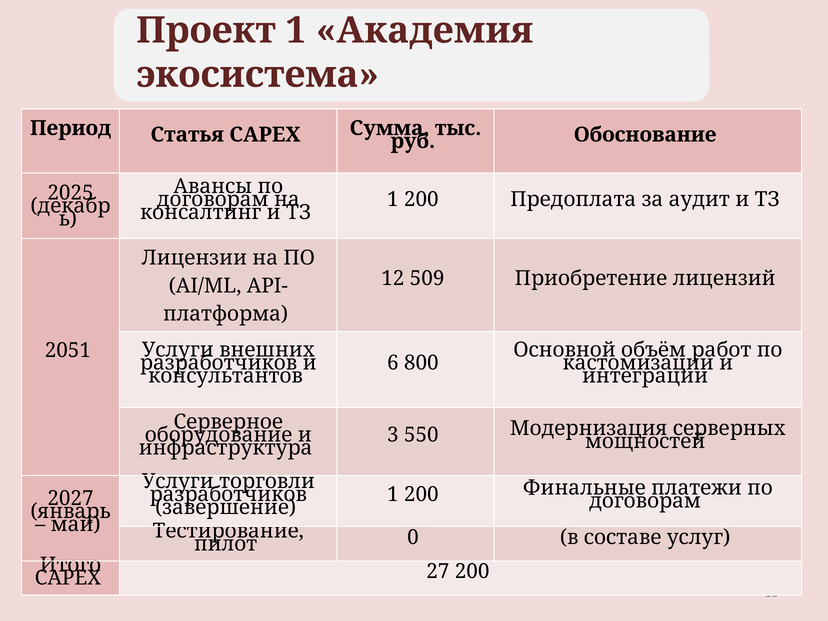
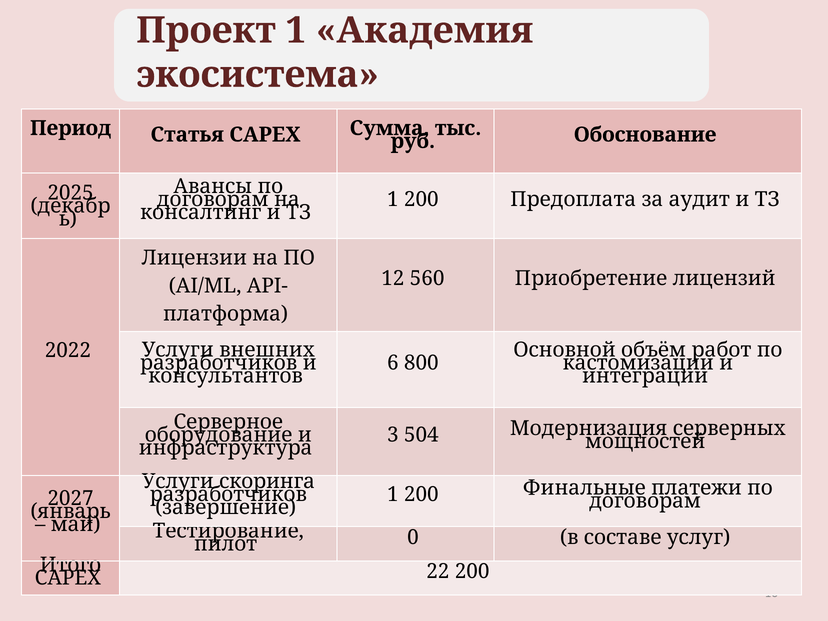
509: 509 -> 560
2051: 2051 -> 2022
550: 550 -> 504
торговли: торговли -> скоринга
27: 27 -> 22
